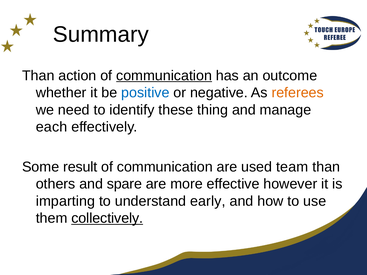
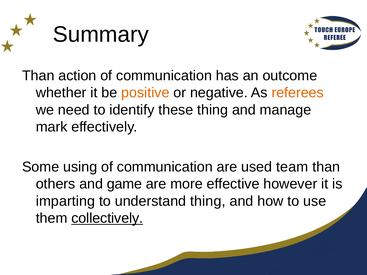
communication at (164, 76) underline: present -> none
positive colour: blue -> orange
each: each -> mark
result: result -> using
spare: spare -> game
understand early: early -> thing
